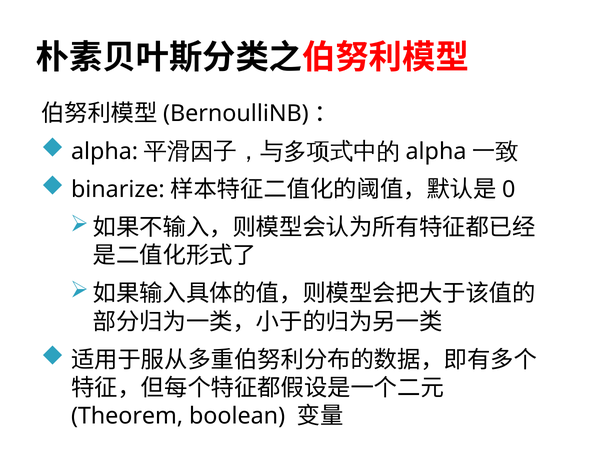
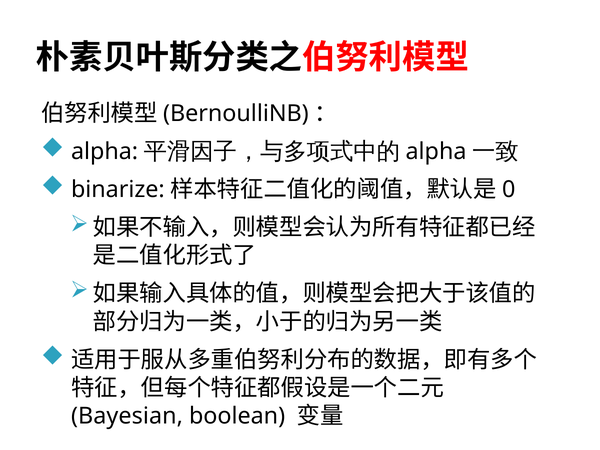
Theorem: Theorem -> Bayesian
